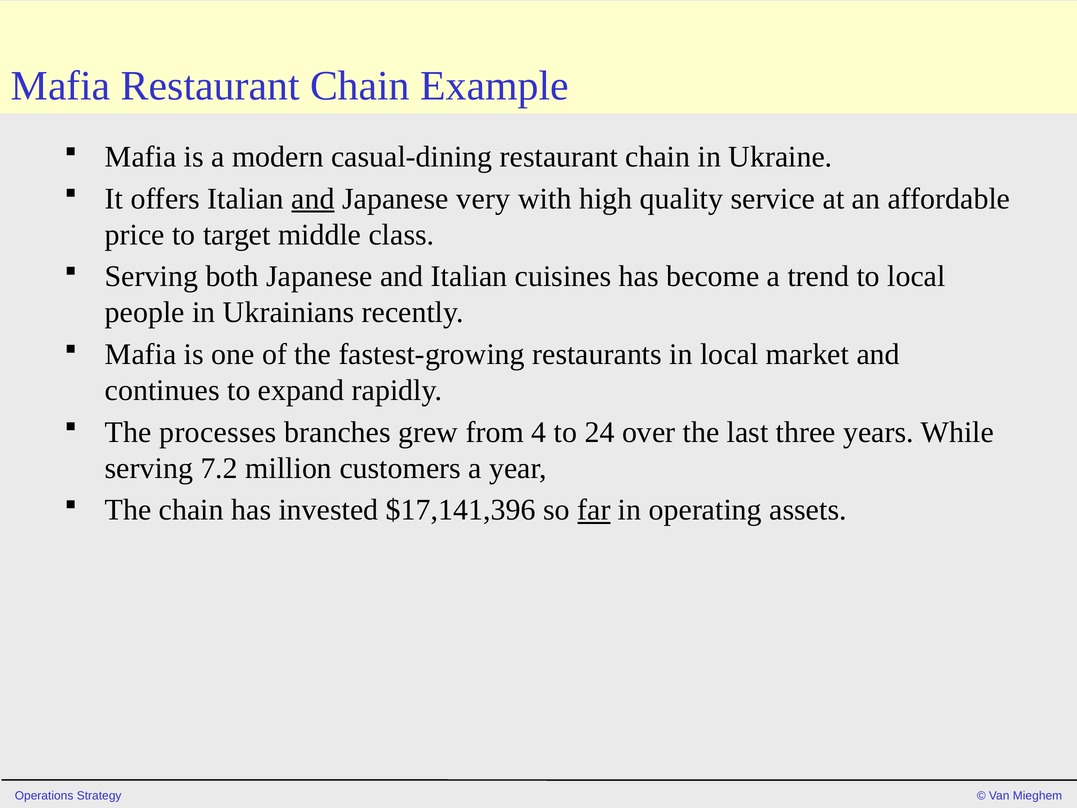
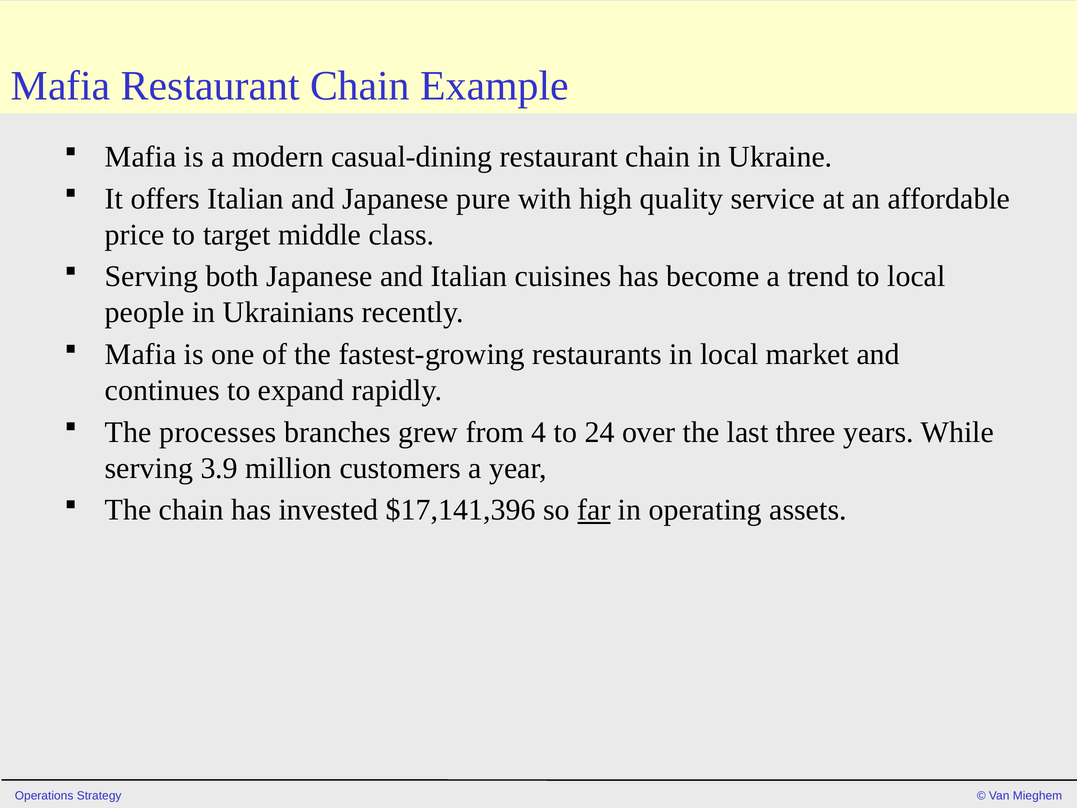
and at (313, 199) underline: present -> none
very: very -> pure
7.2: 7.2 -> 3.9
